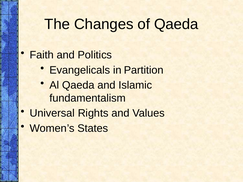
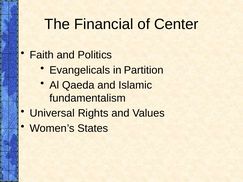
Changes: Changes -> Financial
of Qaeda: Qaeda -> Center
